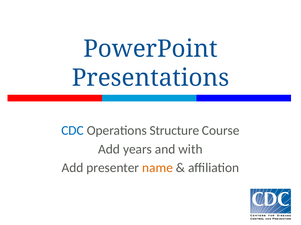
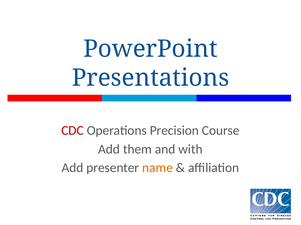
CDC colour: blue -> red
Structure: Structure -> Precision
years: years -> them
